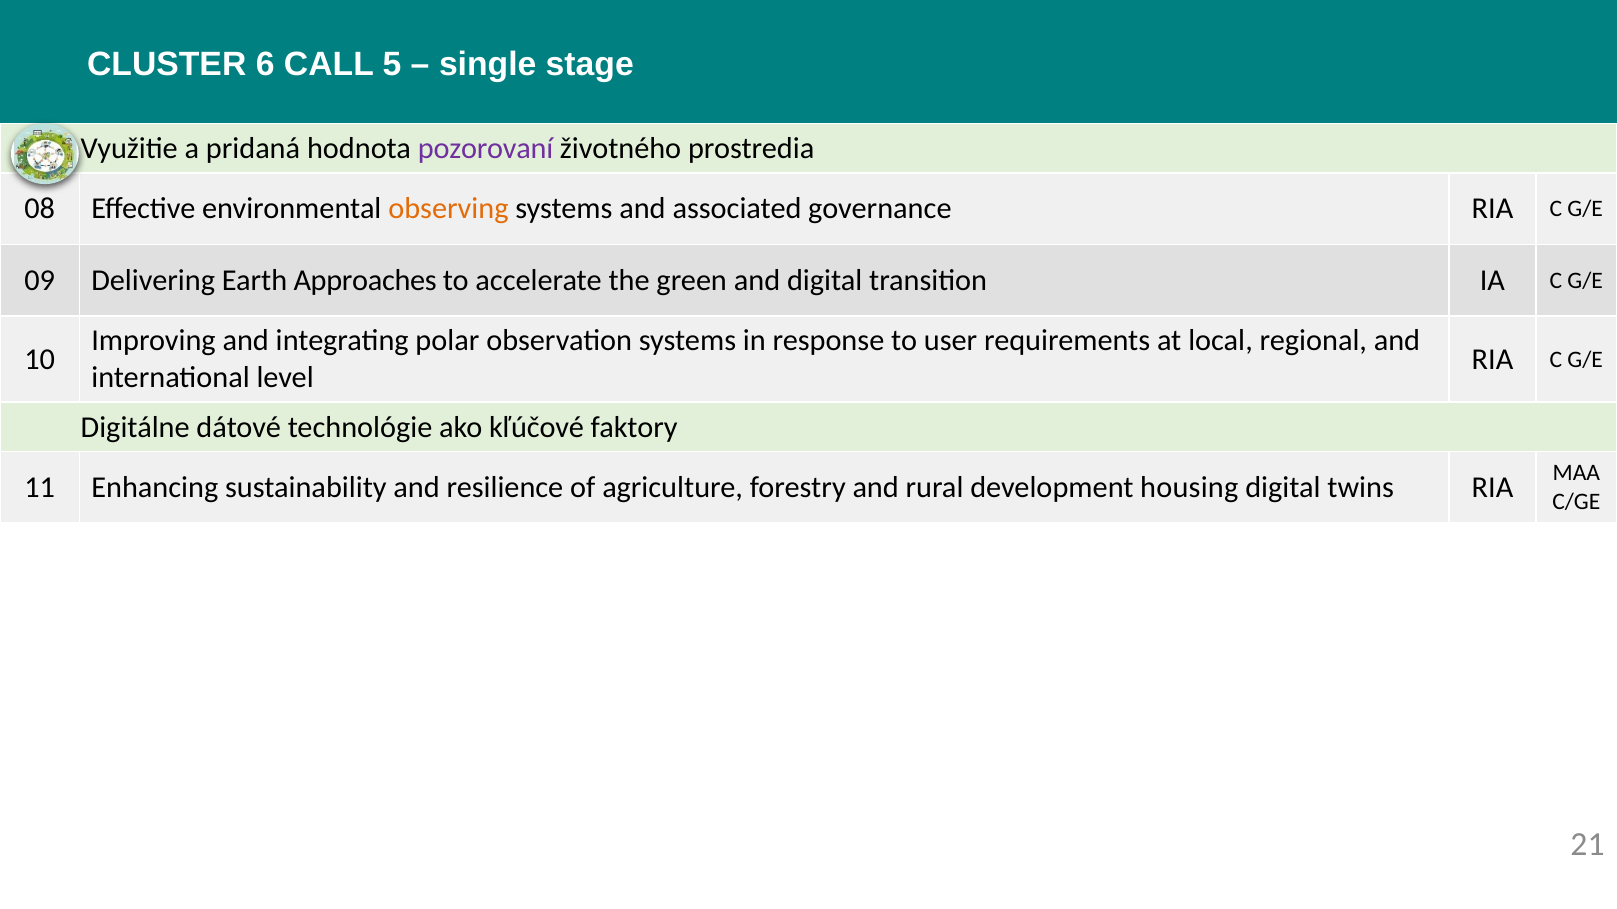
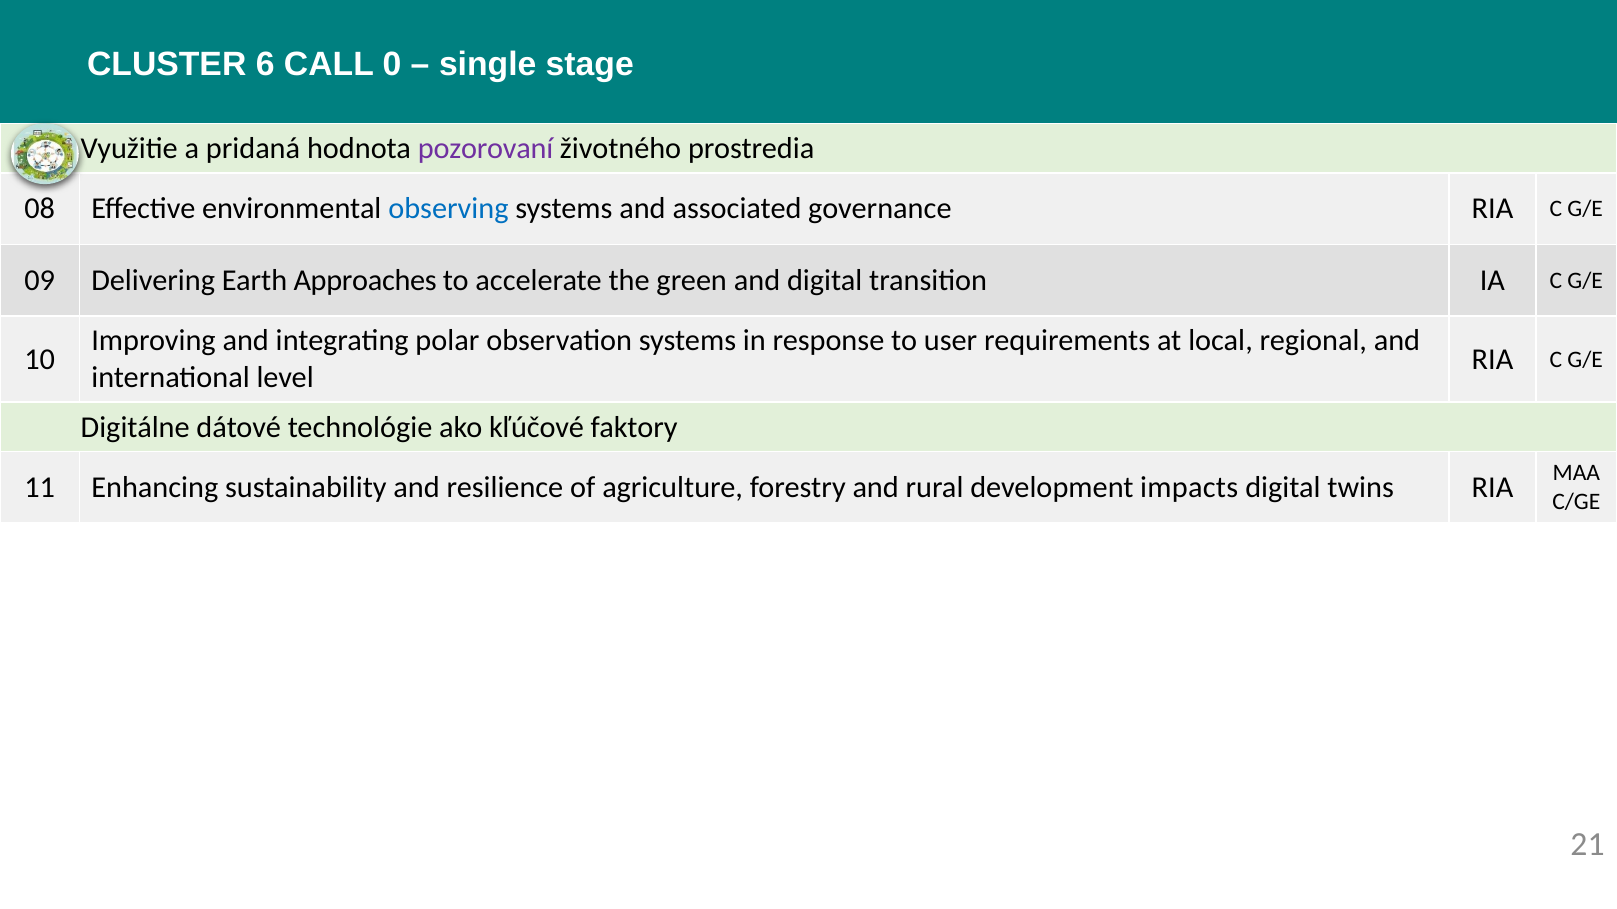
5: 5 -> 0
observing colour: orange -> blue
housing: housing -> impacts
